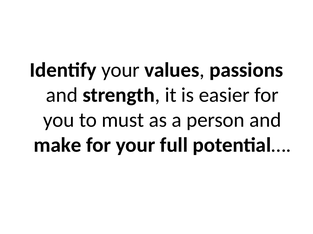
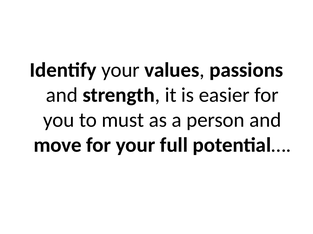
make: make -> move
